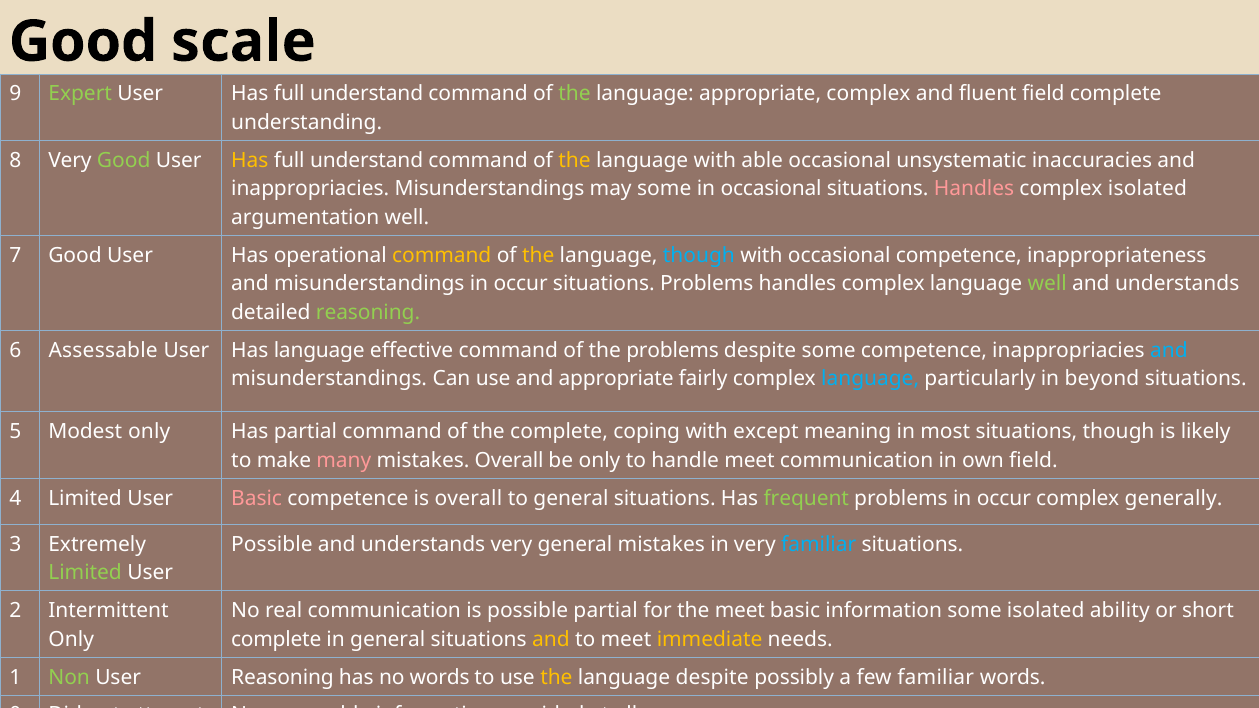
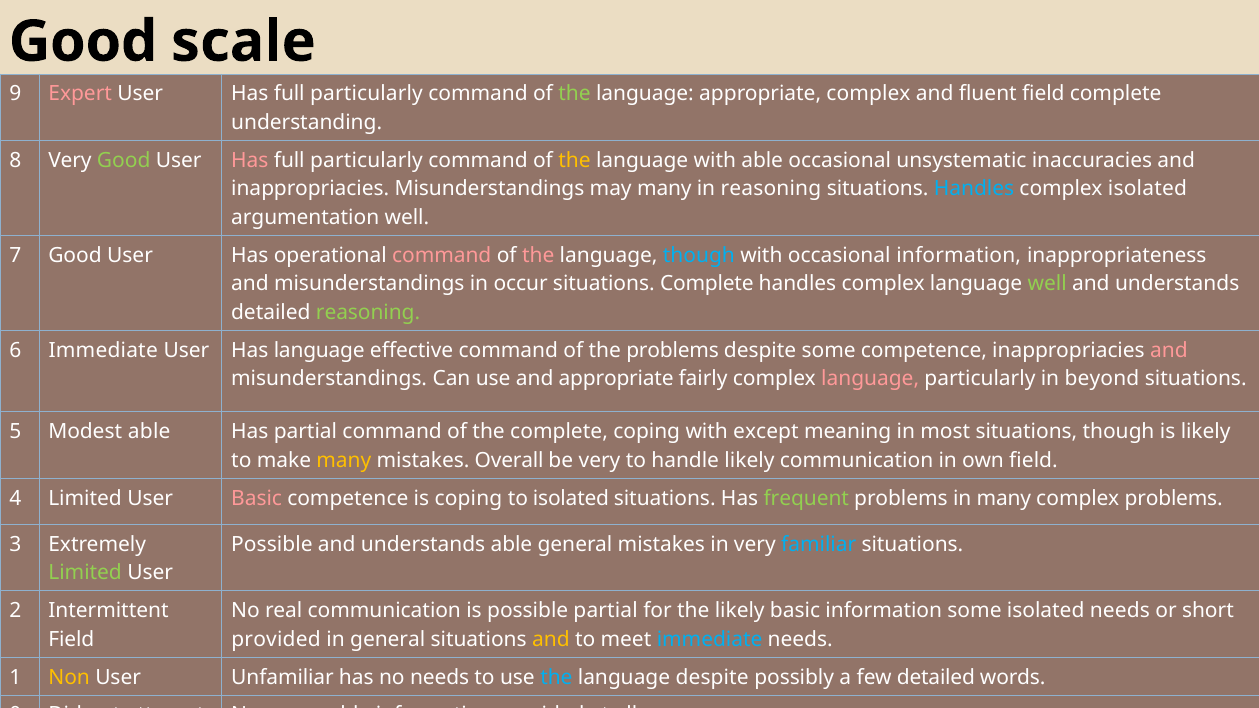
Expert colour: light green -> pink
understand at (367, 94): understand -> particularly
Has at (250, 160) colour: yellow -> pink
understand at (367, 160): understand -> particularly
may some: some -> many
in occasional: occasional -> reasoning
Handles at (974, 189) colour: pink -> light blue
command at (442, 255) colour: yellow -> pink
the at (538, 255) colour: yellow -> pink
occasional competence: competence -> information
situations Problems: Problems -> Complete
6 Assessable: Assessable -> Immediate
and at (1169, 350) colour: light blue -> pink
language at (870, 379) colour: light blue -> pink
Modest only: only -> able
many at (344, 461) colour: pink -> yellow
be only: only -> very
handle meet: meet -> likely
is overall: overall -> coping
to general: general -> isolated
problems in occur: occur -> many
complex generally: generally -> problems
understands very: very -> able
the meet: meet -> likely
isolated ability: ability -> needs
Only at (71, 639): Only -> Field
complete at (276, 639): complete -> provided
immediate at (710, 639) colour: yellow -> light blue
Non colour: light green -> yellow
User Reasoning: Reasoning -> Unfamiliar
no words: words -> needs
the at (556, 677) colour: yellow -> light blue
few familiar: familiar -> detailed
